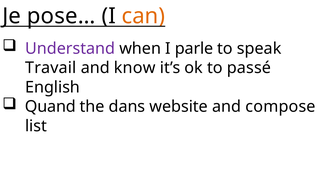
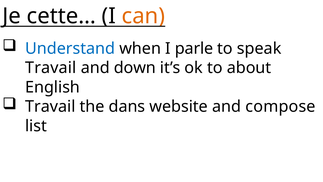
pose…: pose… -> cette…
Understand colour: purple -> blue
know: know -> down
passé: passé -> about
Quand at (50, 106): Quand -> Travail
